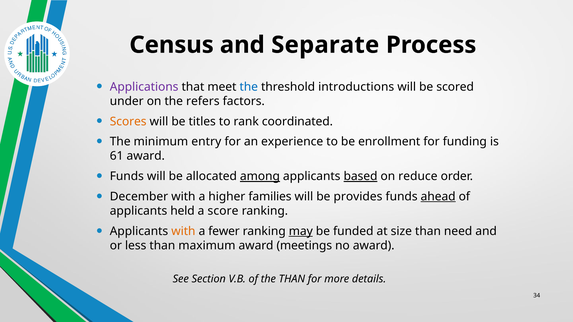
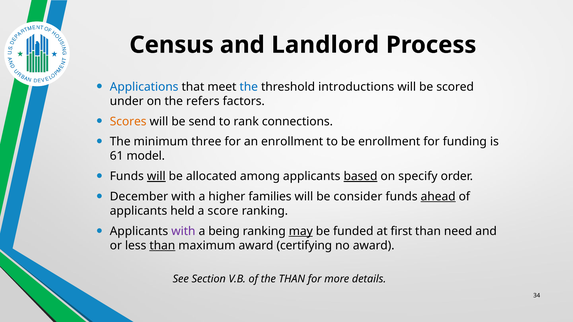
Separate: Separate -> Landlord
Applications colour: purple -> blue
titles: titles -> send
coordinated: coordinated -> connections
entry: entry -> three
an experience: experience -> enrollment
61 award: award -> model
will at (156, 177) underline: none -> present
among underline: present -> none
reduce: reduce -> specify
provides: provides -> consider
with at (183, 232) colour: orange -> purple
fewer: fewer -> being
size: size -> first
than at (162, 246) underline: none -> present
meetings: meetings -> certifying
